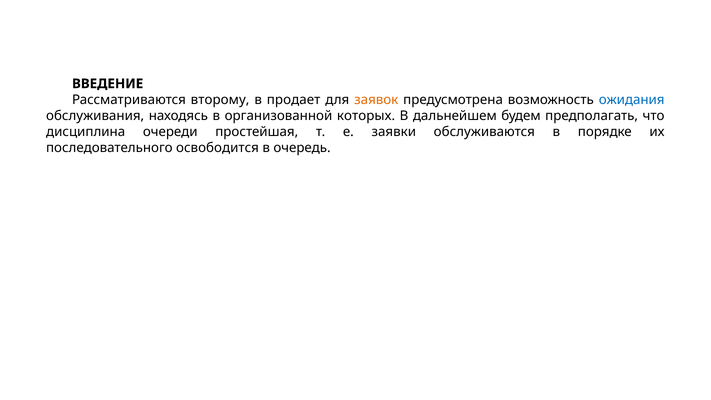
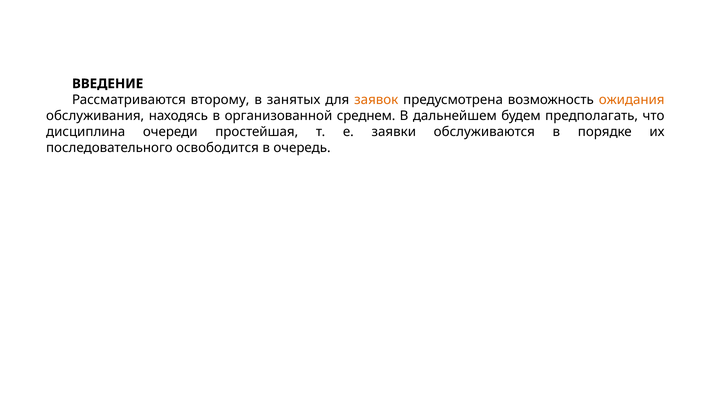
продает: продает -> занятых
ожидания colour: blue -> orange
которых: которых -> среднем
